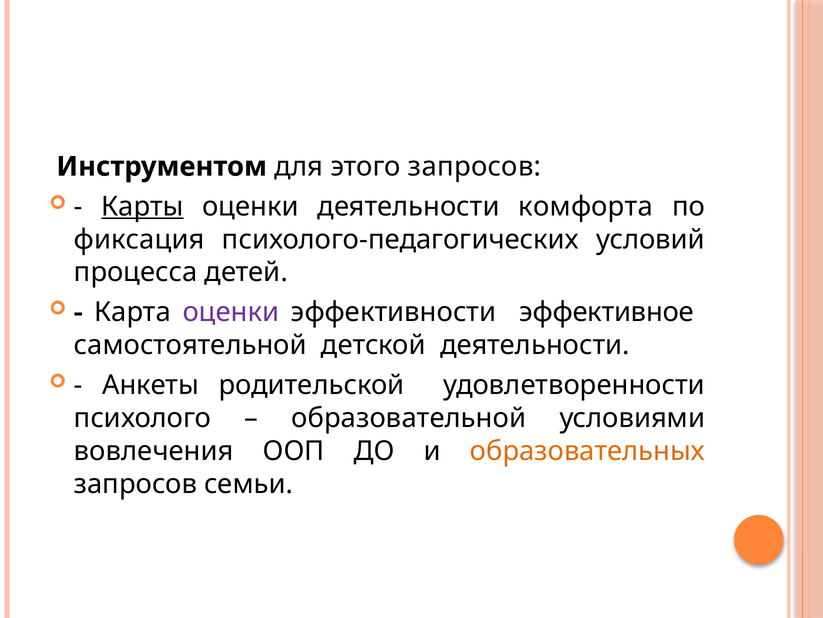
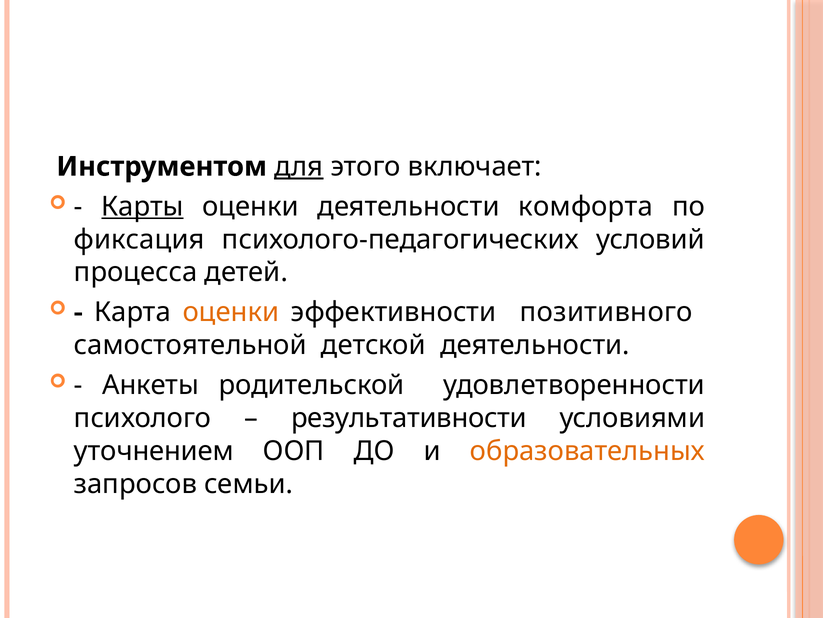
для underline: none -> present
этого запросов: запросов -> включает
оценки at (231, 312) colour: purple -> orange
эффективное: эффективное -> позитивного
образовательной: образовательной -> результативности
вовлечения: вовлечения -> уточнением
